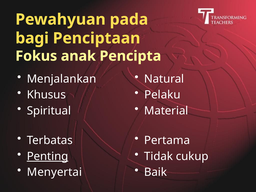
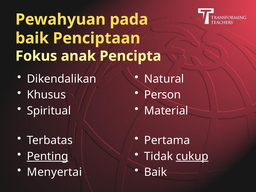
bagi at (32, 38): bagi -> baik
Menjalankan: Menjalankan -> Dikendalikan
Pelaku: Pelaku -> Person
cukup underline: none -> present
